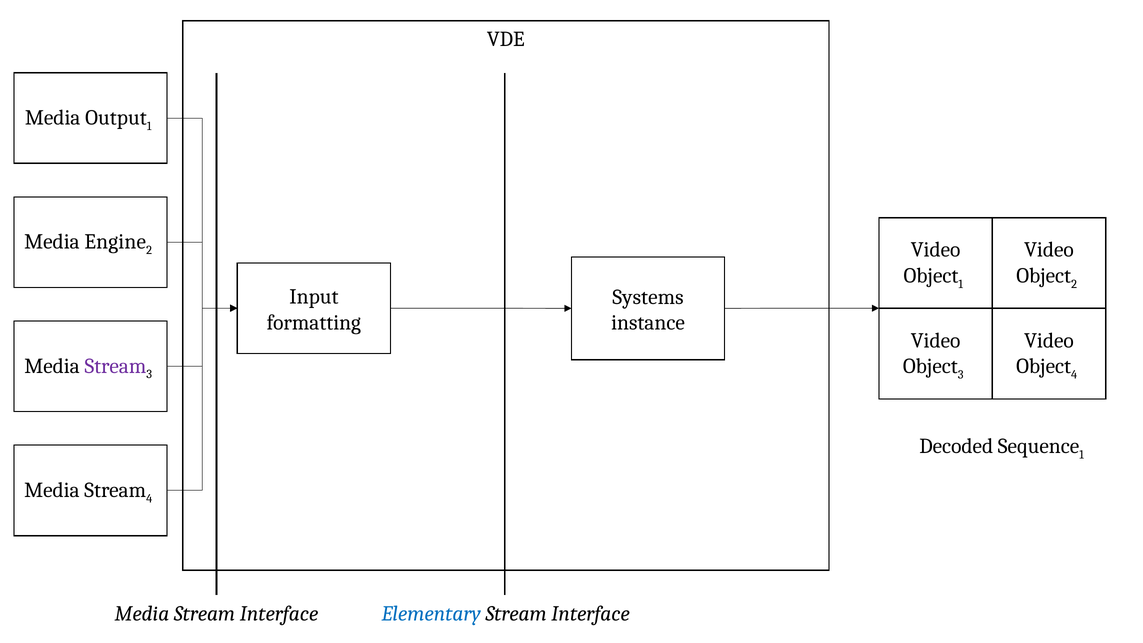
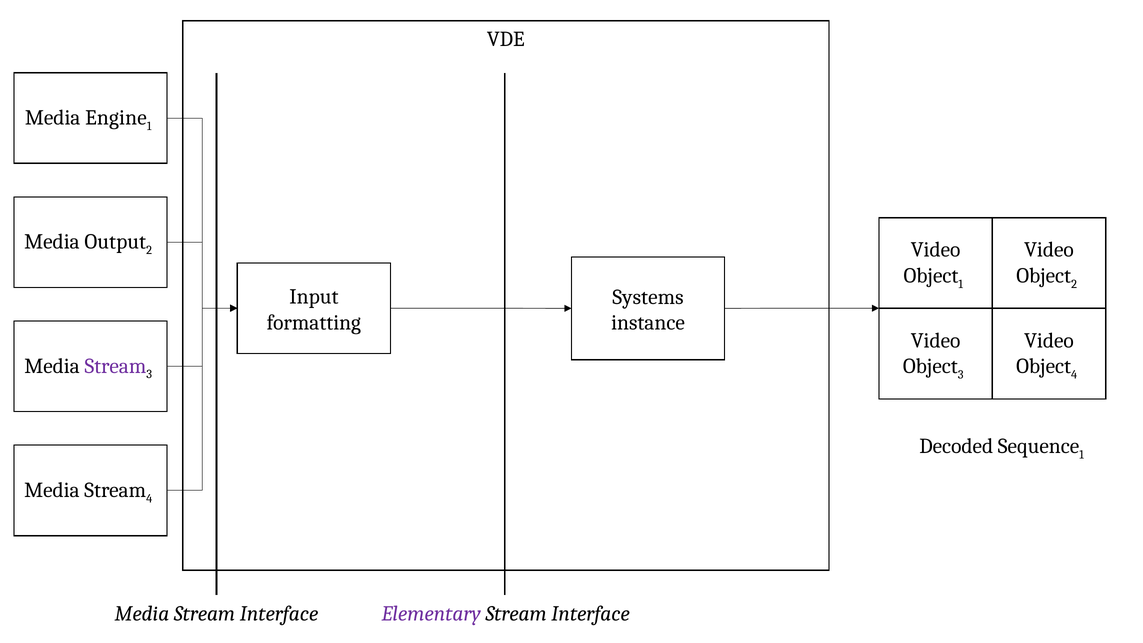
Output: Output -> Engine
Engine: Engine -> Output
Elementary colour: blue -> purple
